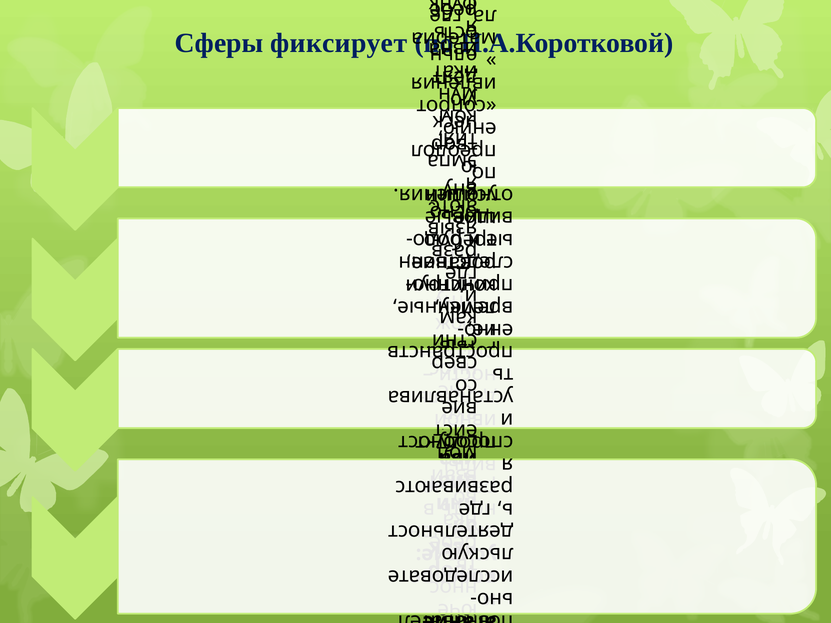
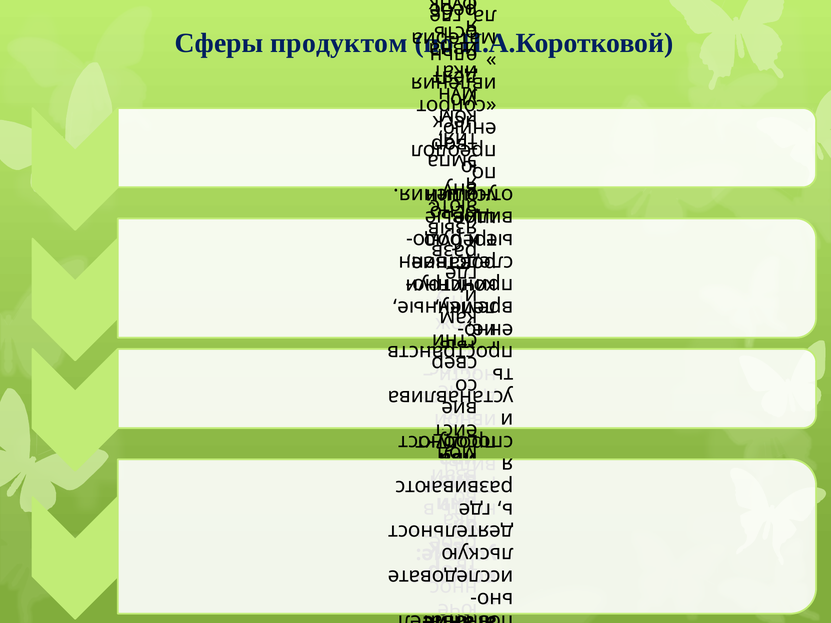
фиксирует: фиксирует -> продуктом
